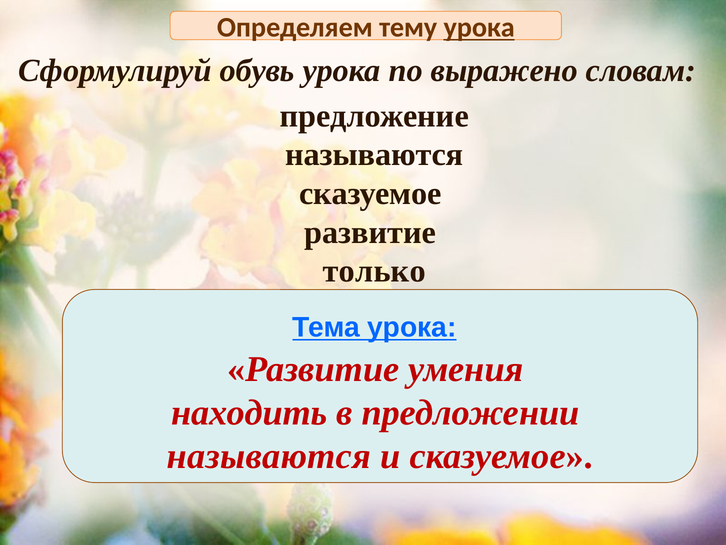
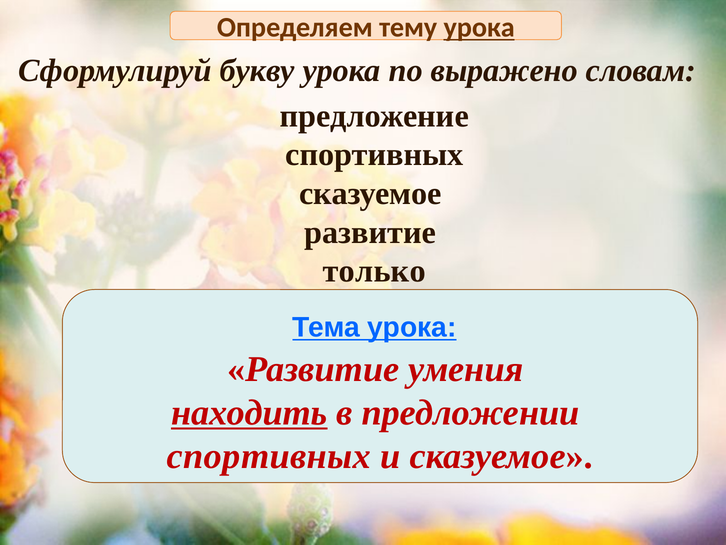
обувь: обувь -> букву
называются at (374, 155): называются -> спортивных
находить underline: none -> present
называются at (269, 456): называются -> спортивных
